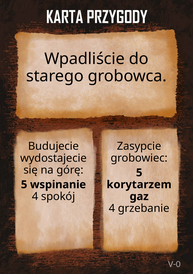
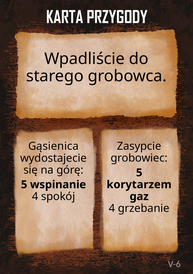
Budujecie: Budujecie -> Gąsienica
V-0: V-0 -> V-6
